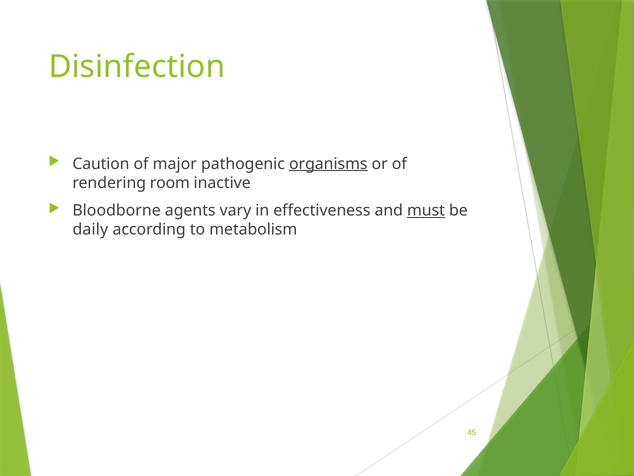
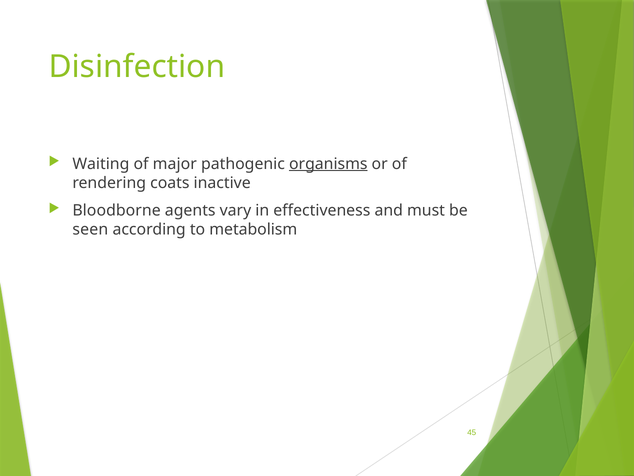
Caution: Caution -> Waiting
room: room -> coats
must underline: present -> none
daily: daily -> seen
